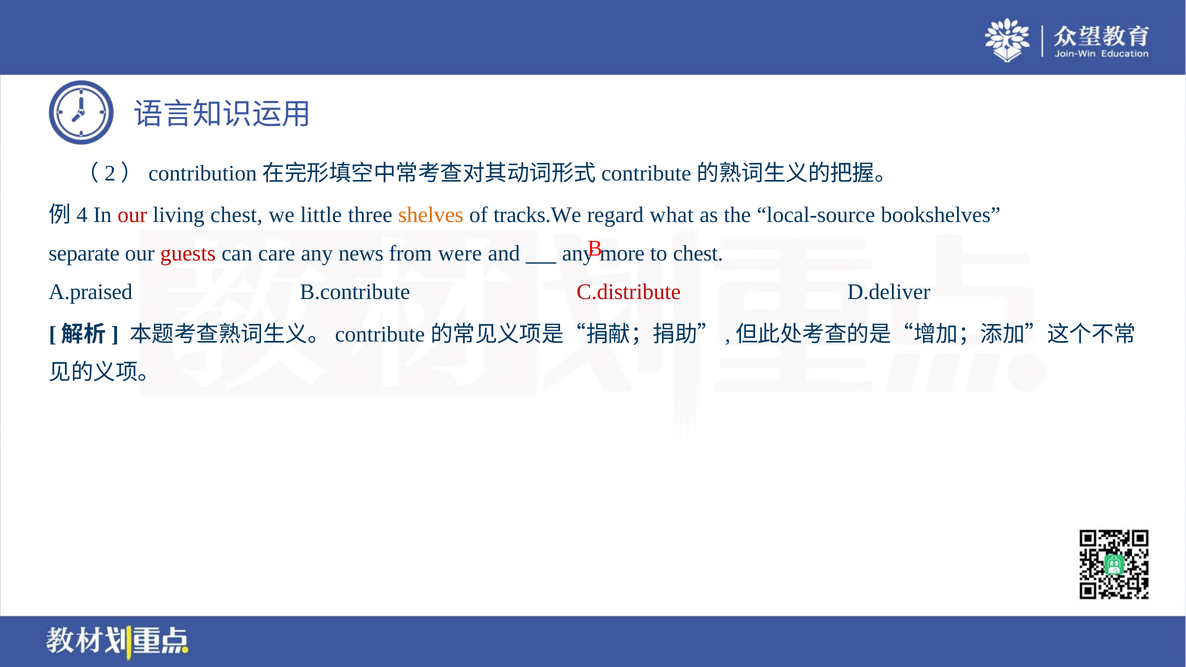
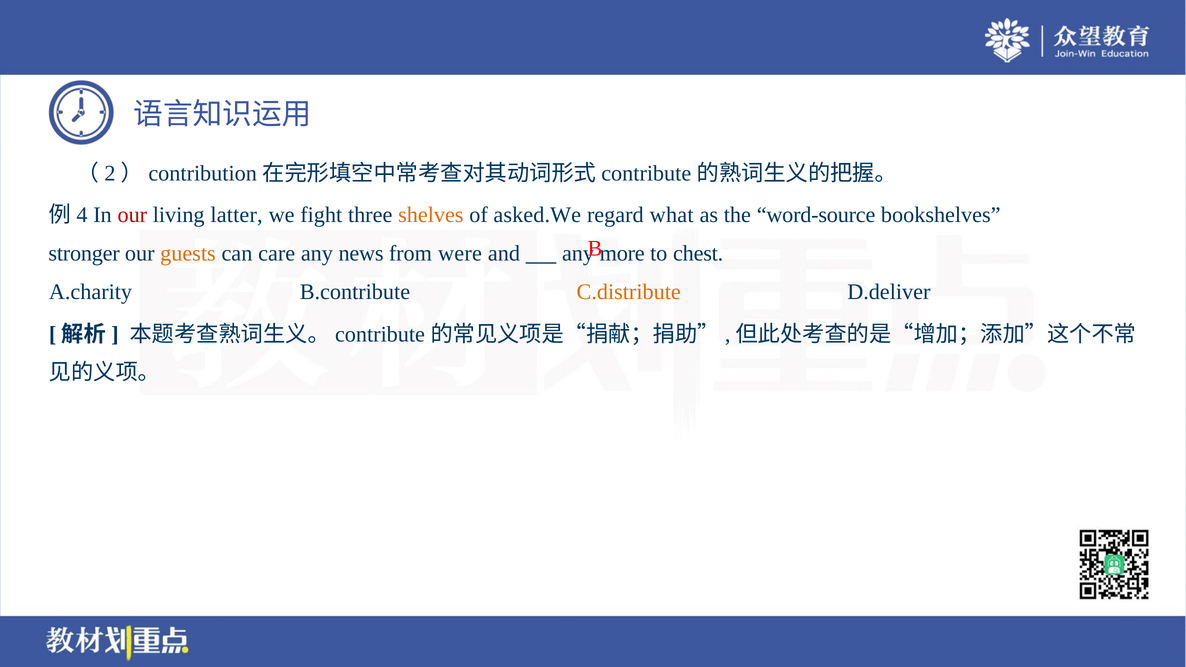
living chest: chest -> latter
little: little -> fight
tracks.We: tracks.We -> asked.We
local-source: local-source -> word-source
separate: separate -> stronger
guests colour: red -> orange
A.praised: A.praised -> A.charity
C.distribute colour: red -> orange
